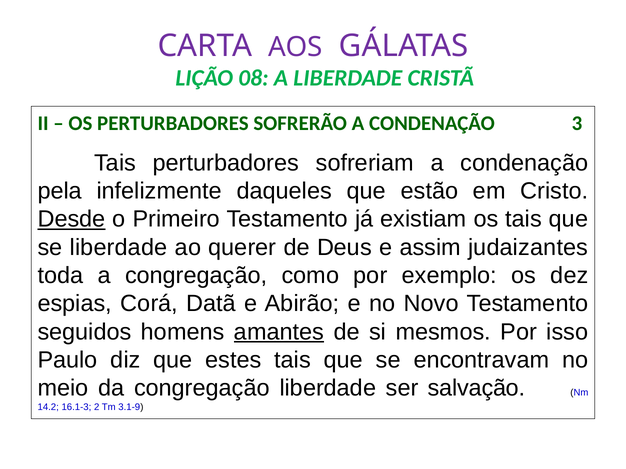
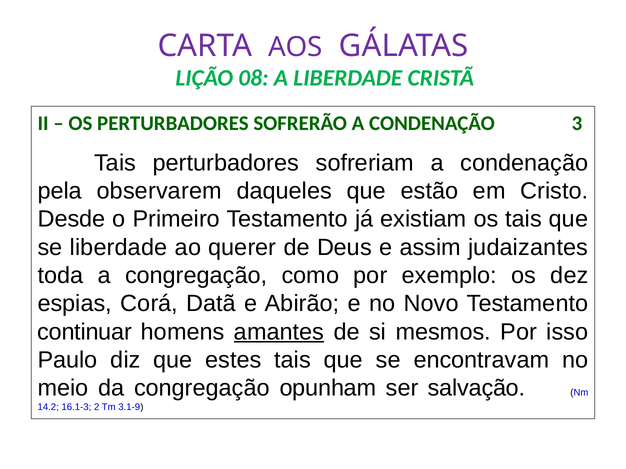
infelizmente: infelizmente -> observarem
Desde underline: present -> none
seguidos: seguidos -> continuar
congregação liberdade: liberdade -> opunham
